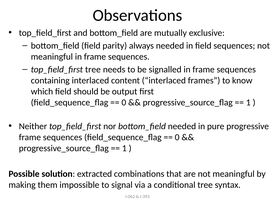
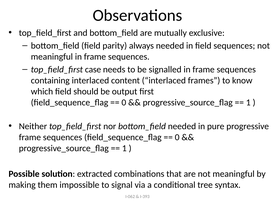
top_field_first tree: tree -> case
